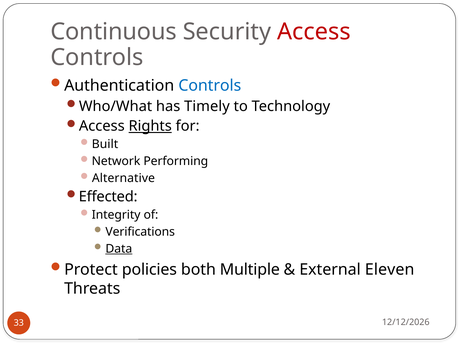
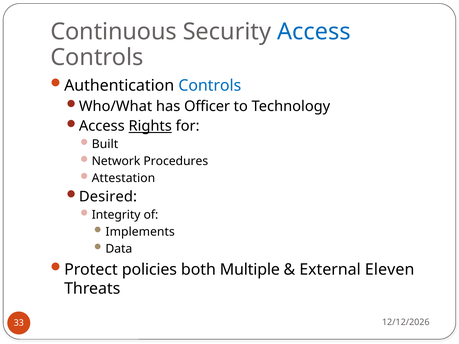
Access at (314, 32) colour: red -> blue
Timely: Timely -> Officer
Performing: Performing -> Procedures
Alternative: Alternative -> Attestation
Effected: Effected -> Desired
Verifications: Verifications -> Implements
Data underline: present -> none
